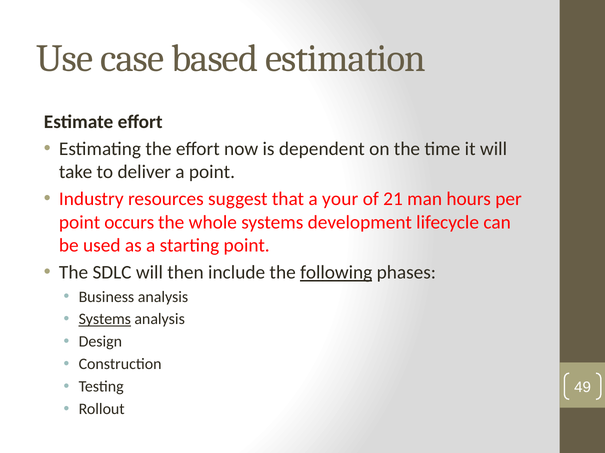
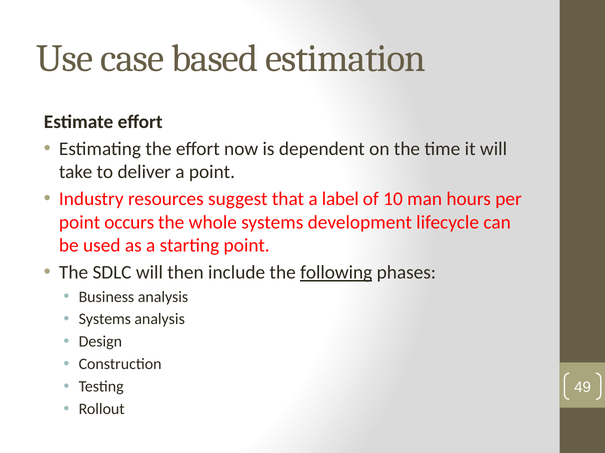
your: your -> label
21: 21 -> 10
Systems at (105, 320) underline: present -> none
